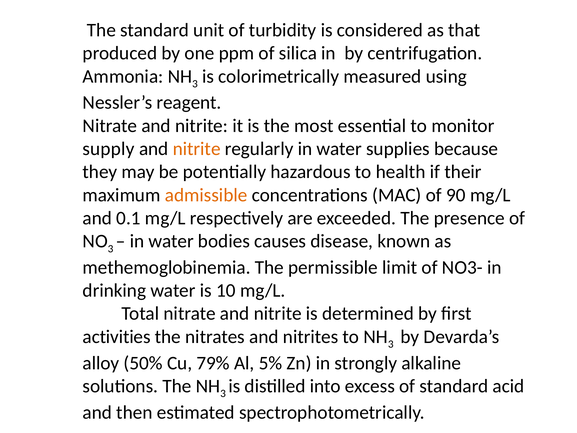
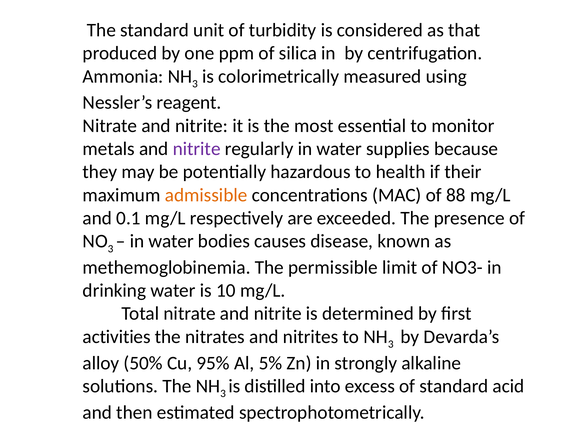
supply: supply -> metals
nitrite at (197, 149) colour: orange -> purple
90: 90 -> 88
79%: 79% -> 95%
